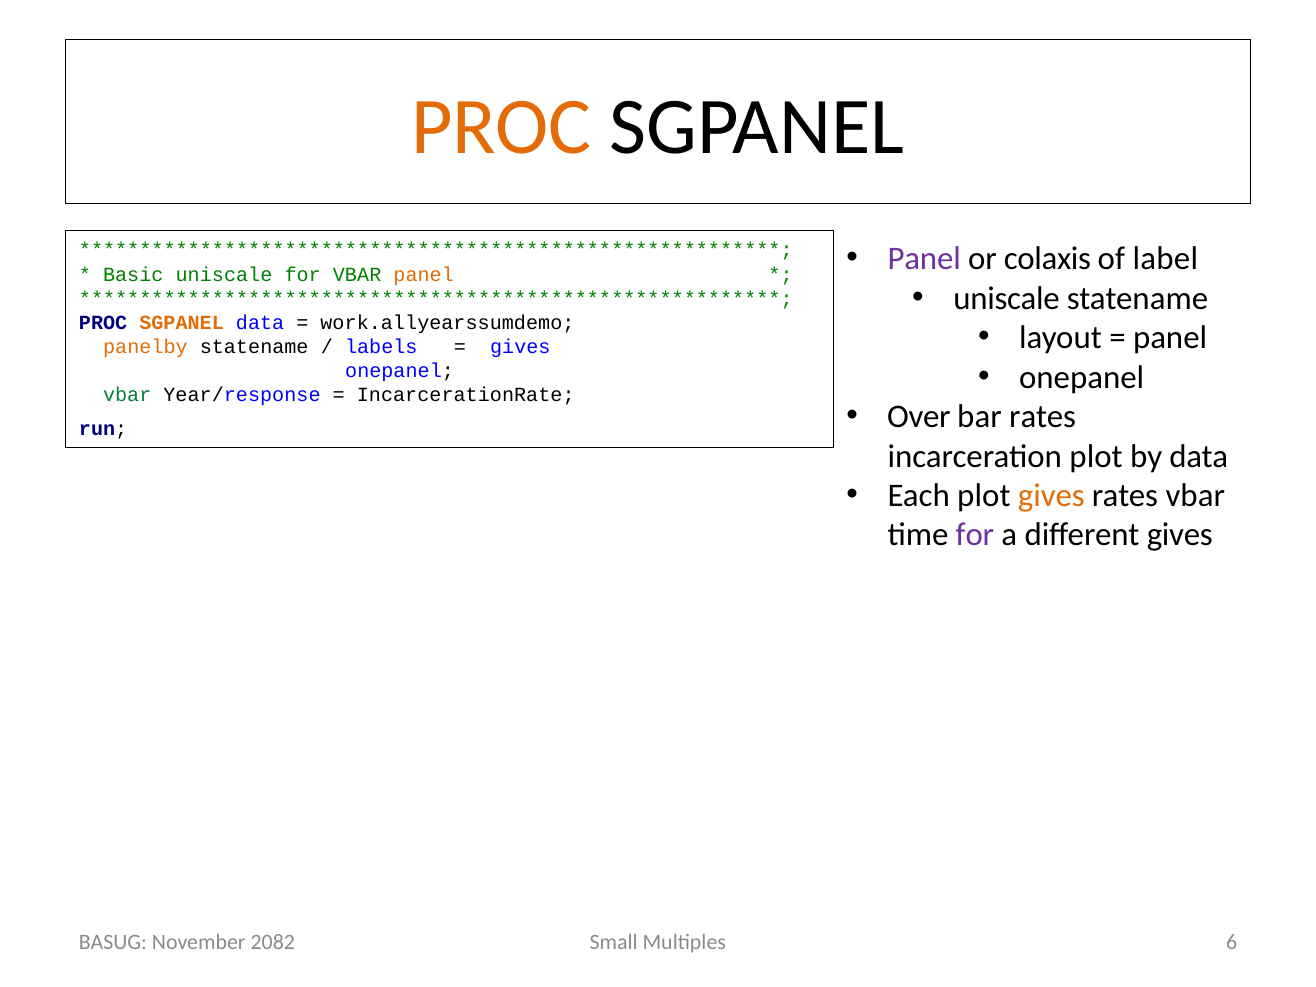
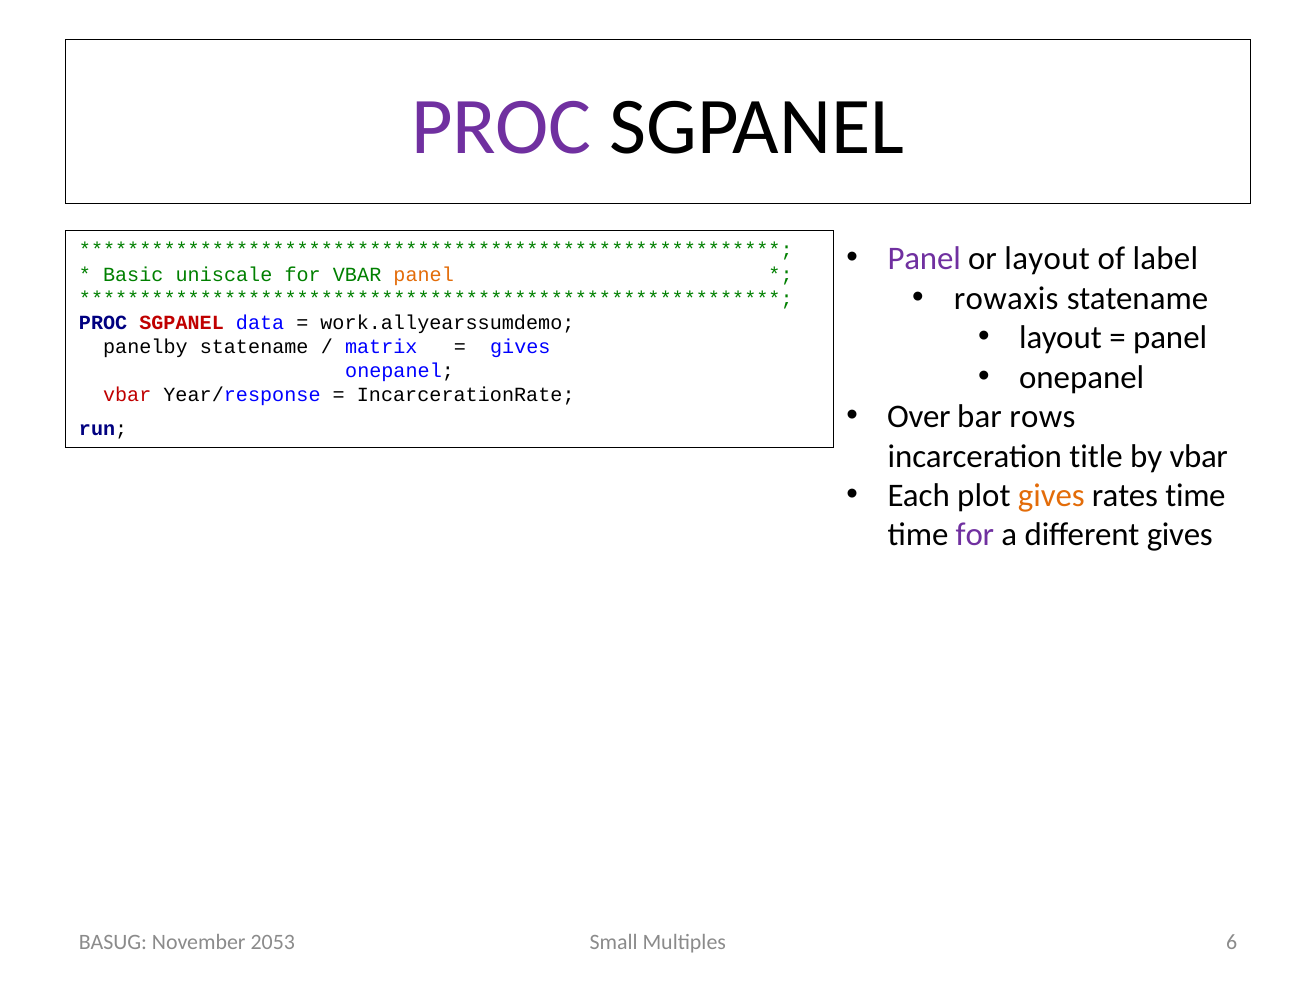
PROC at (501, 127) colour: orange -> purple
or colaxis: colaxis -> layout
uniscale at (1007, 298): uniscale -> rowaxis
SGPANEL at (182, 323) colour: orange -> red
panelby colour: orange -> black
labels: labels -> matrix
vbar at (127, 395) colour: green -> red
bar rates: rates -> rows
incarceration plot: plot -> title
by data: data -> vbar
rates vbar: vbar -> time
2082: 2082 -> 2053
